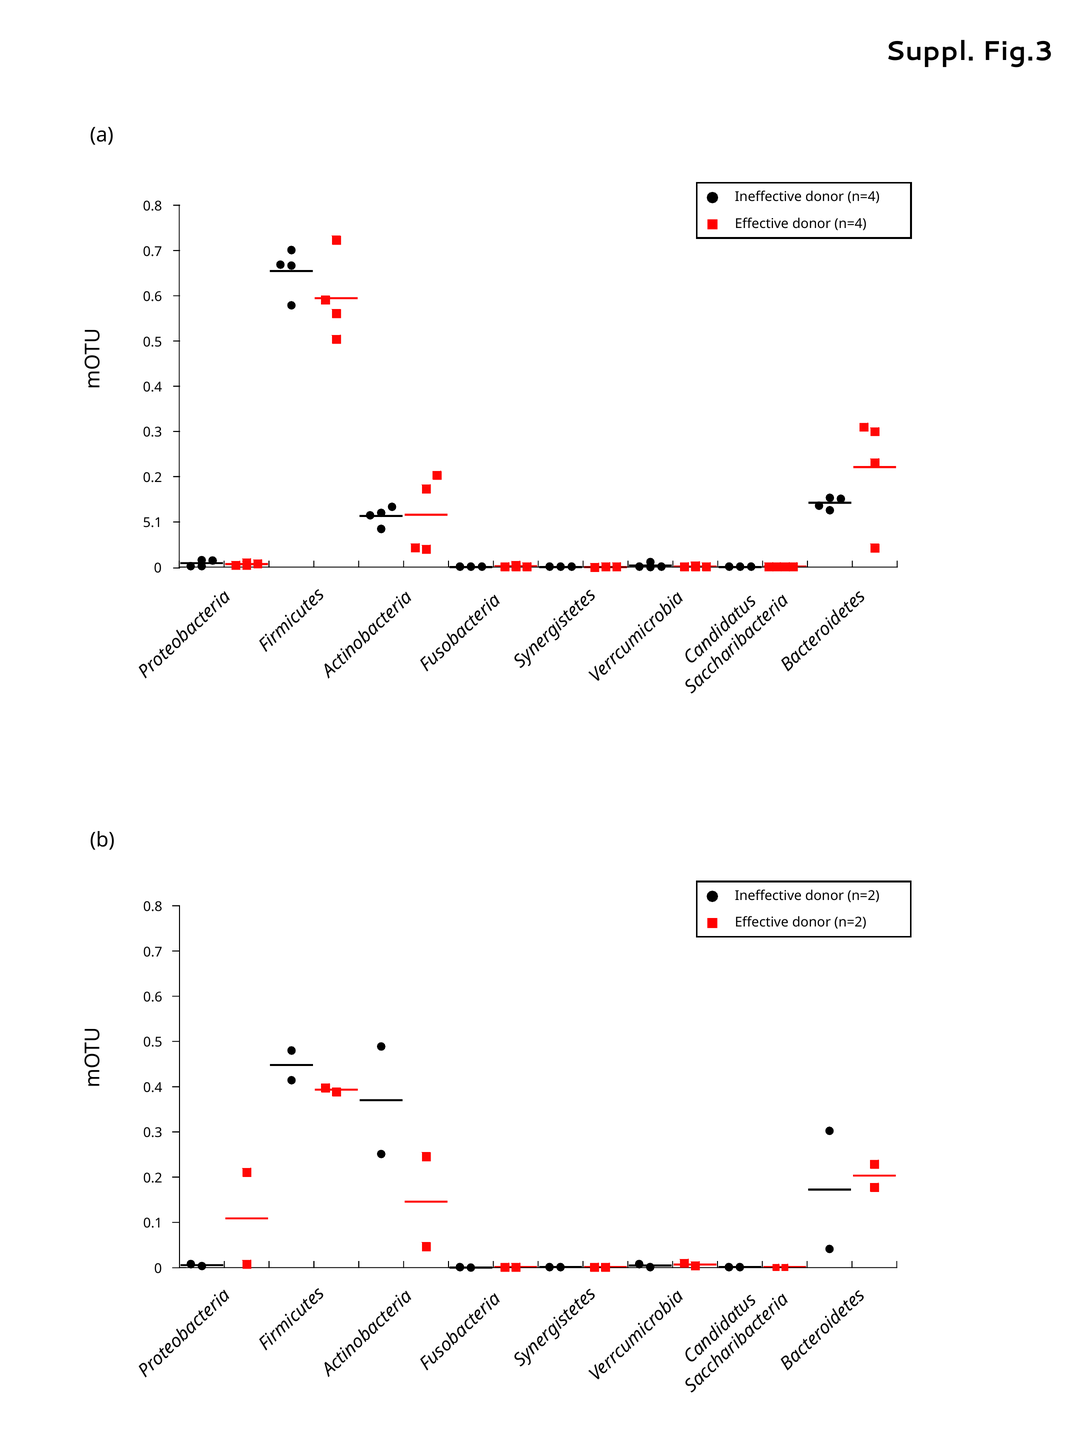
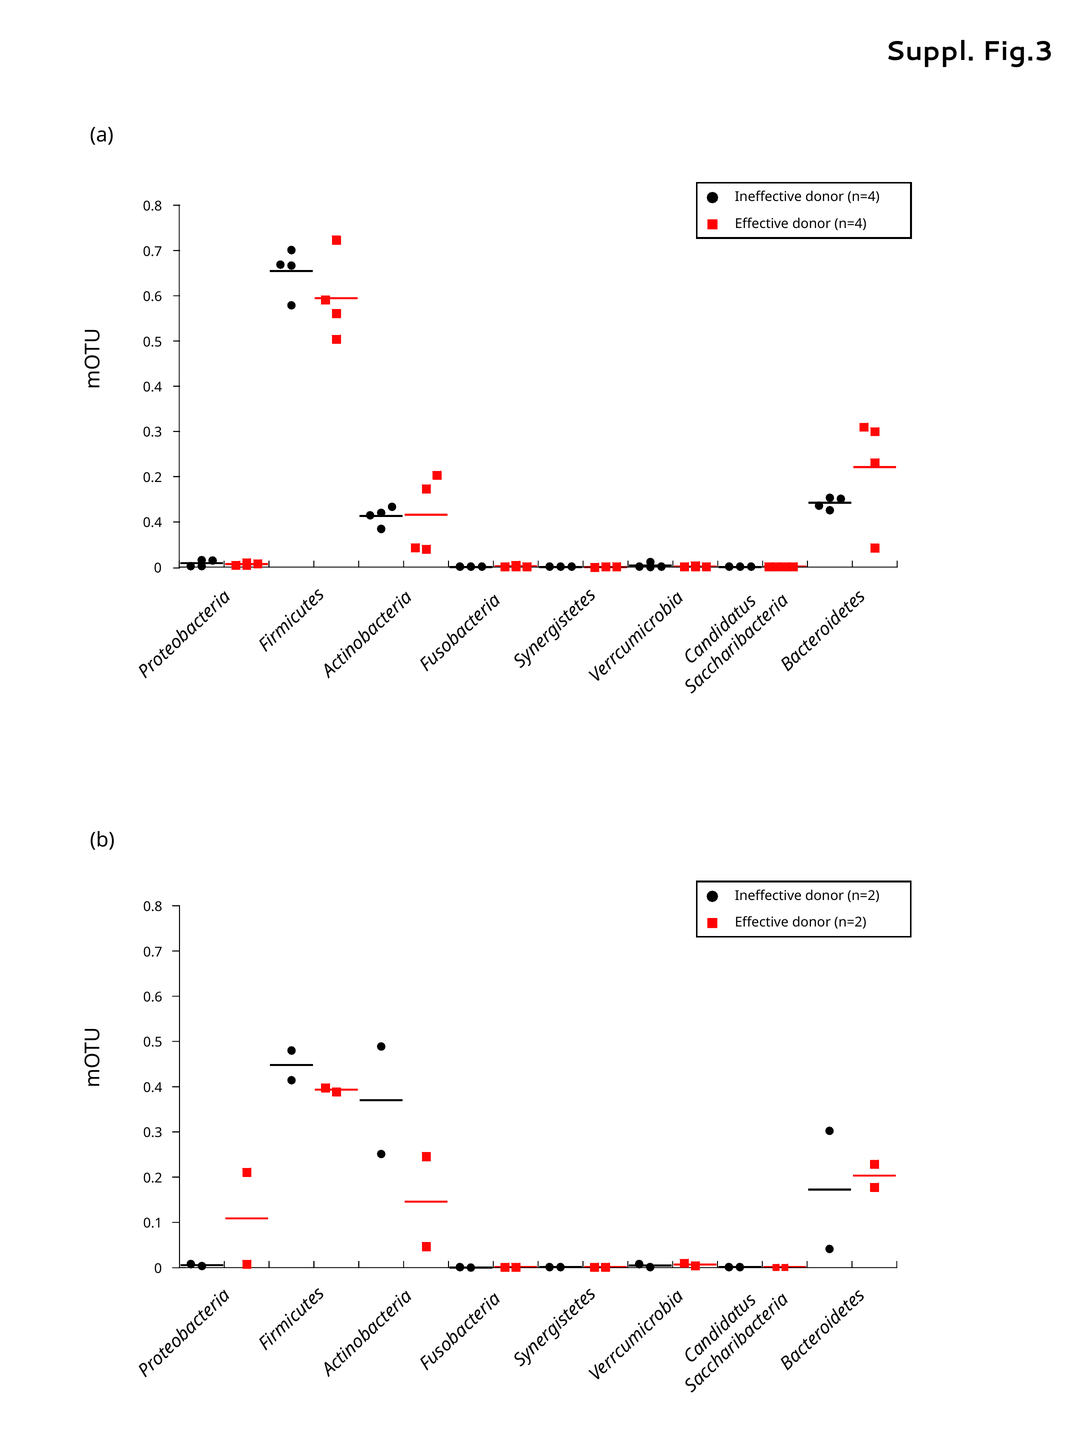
5.1 at (153, 523): 5.1 -> 0.4
